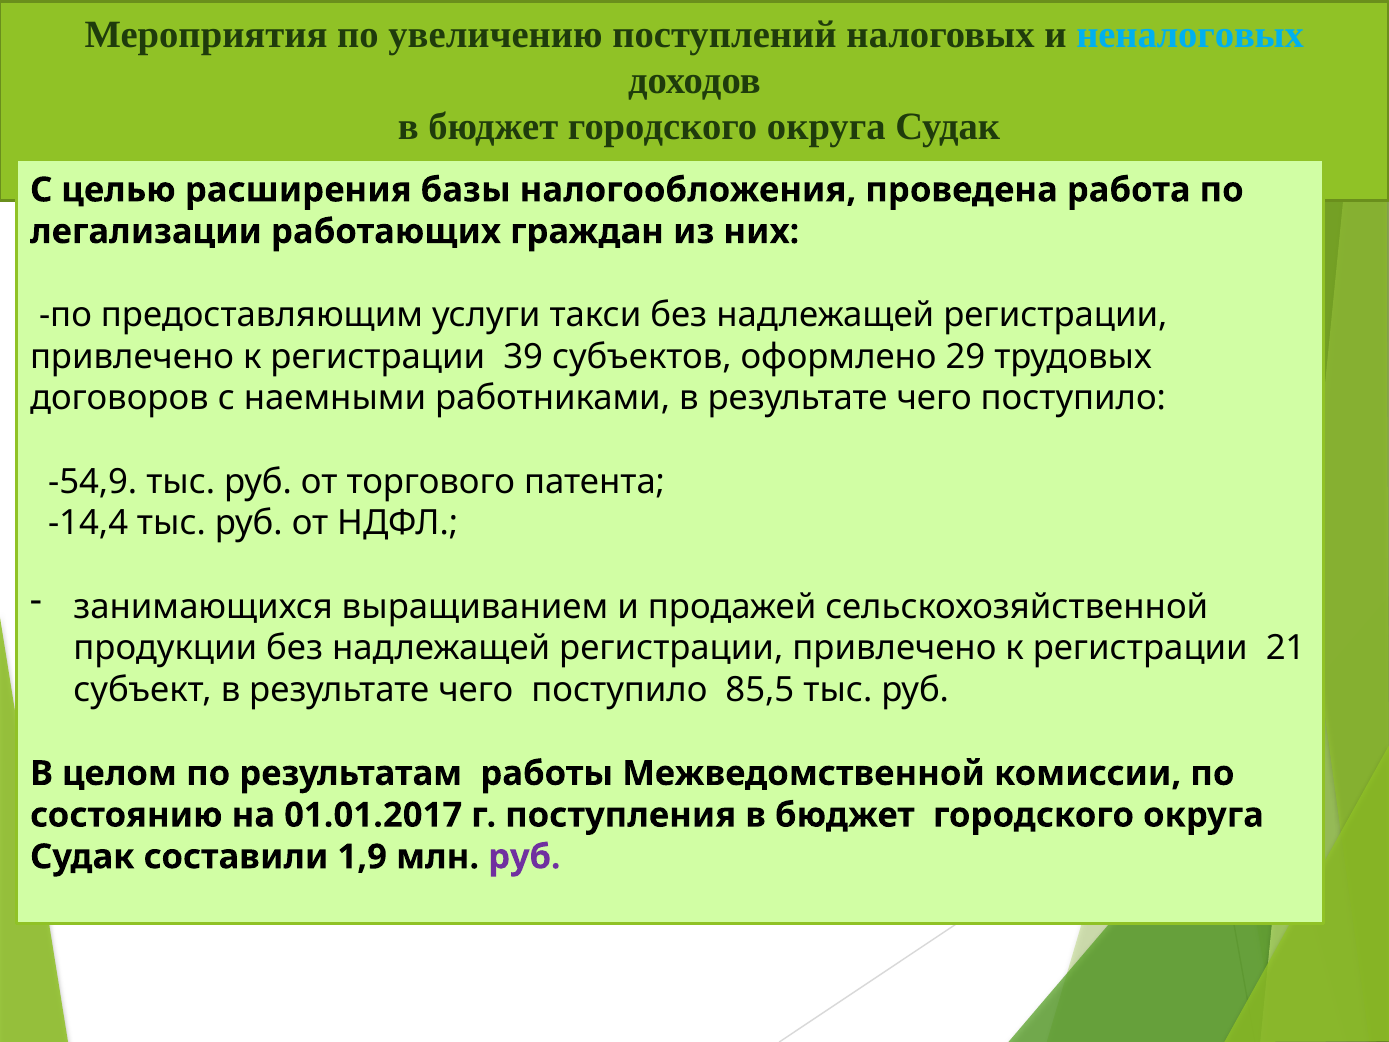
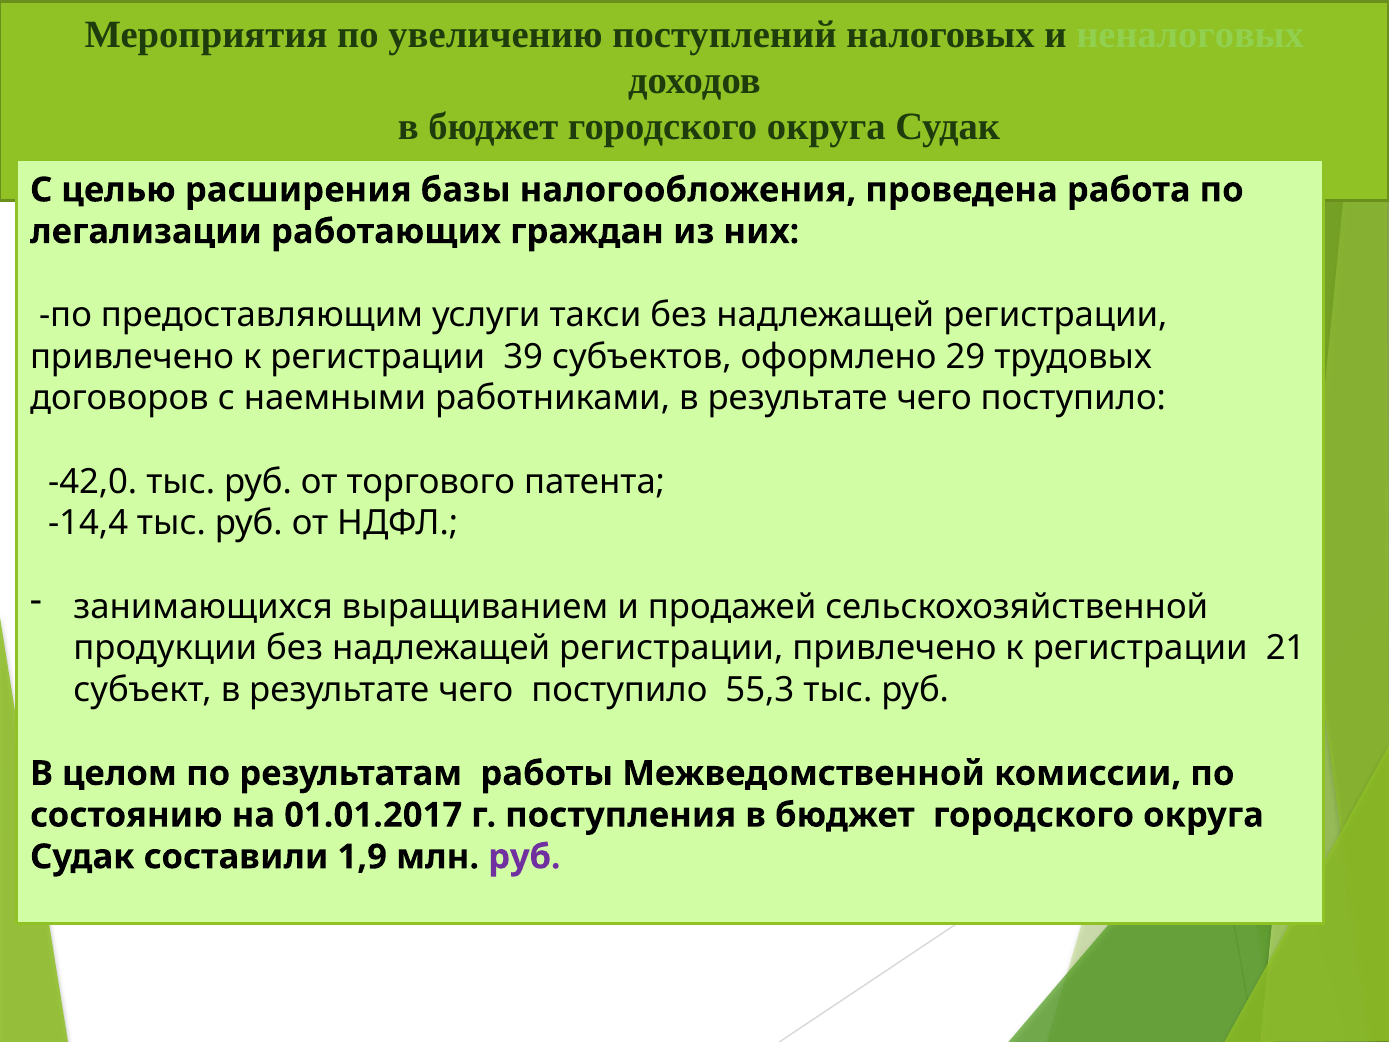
неналоговых colour: light blue -> light green
-54,9: -54,9 -> -42,0
85,5: 85,5 -> 55,3
